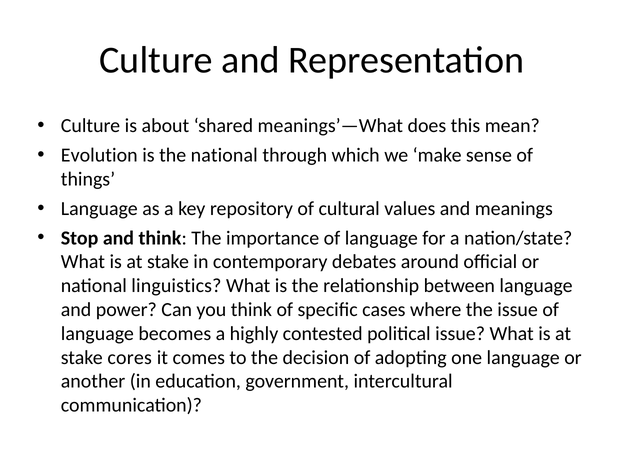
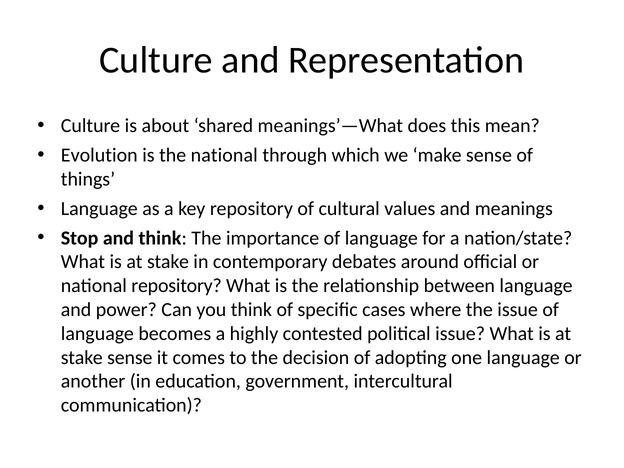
national linguistics: linguistics -> repository
stake cores: cores -> sense
